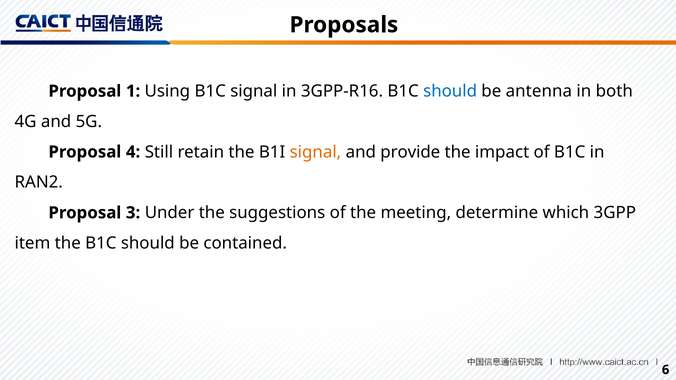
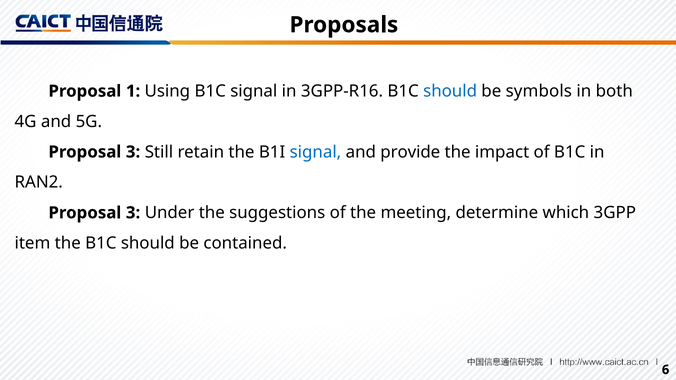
antenna: antenna -> symbols
4 at (133, 152): 4 -> 3
signal at (315, 152) colour: orange -> blue
